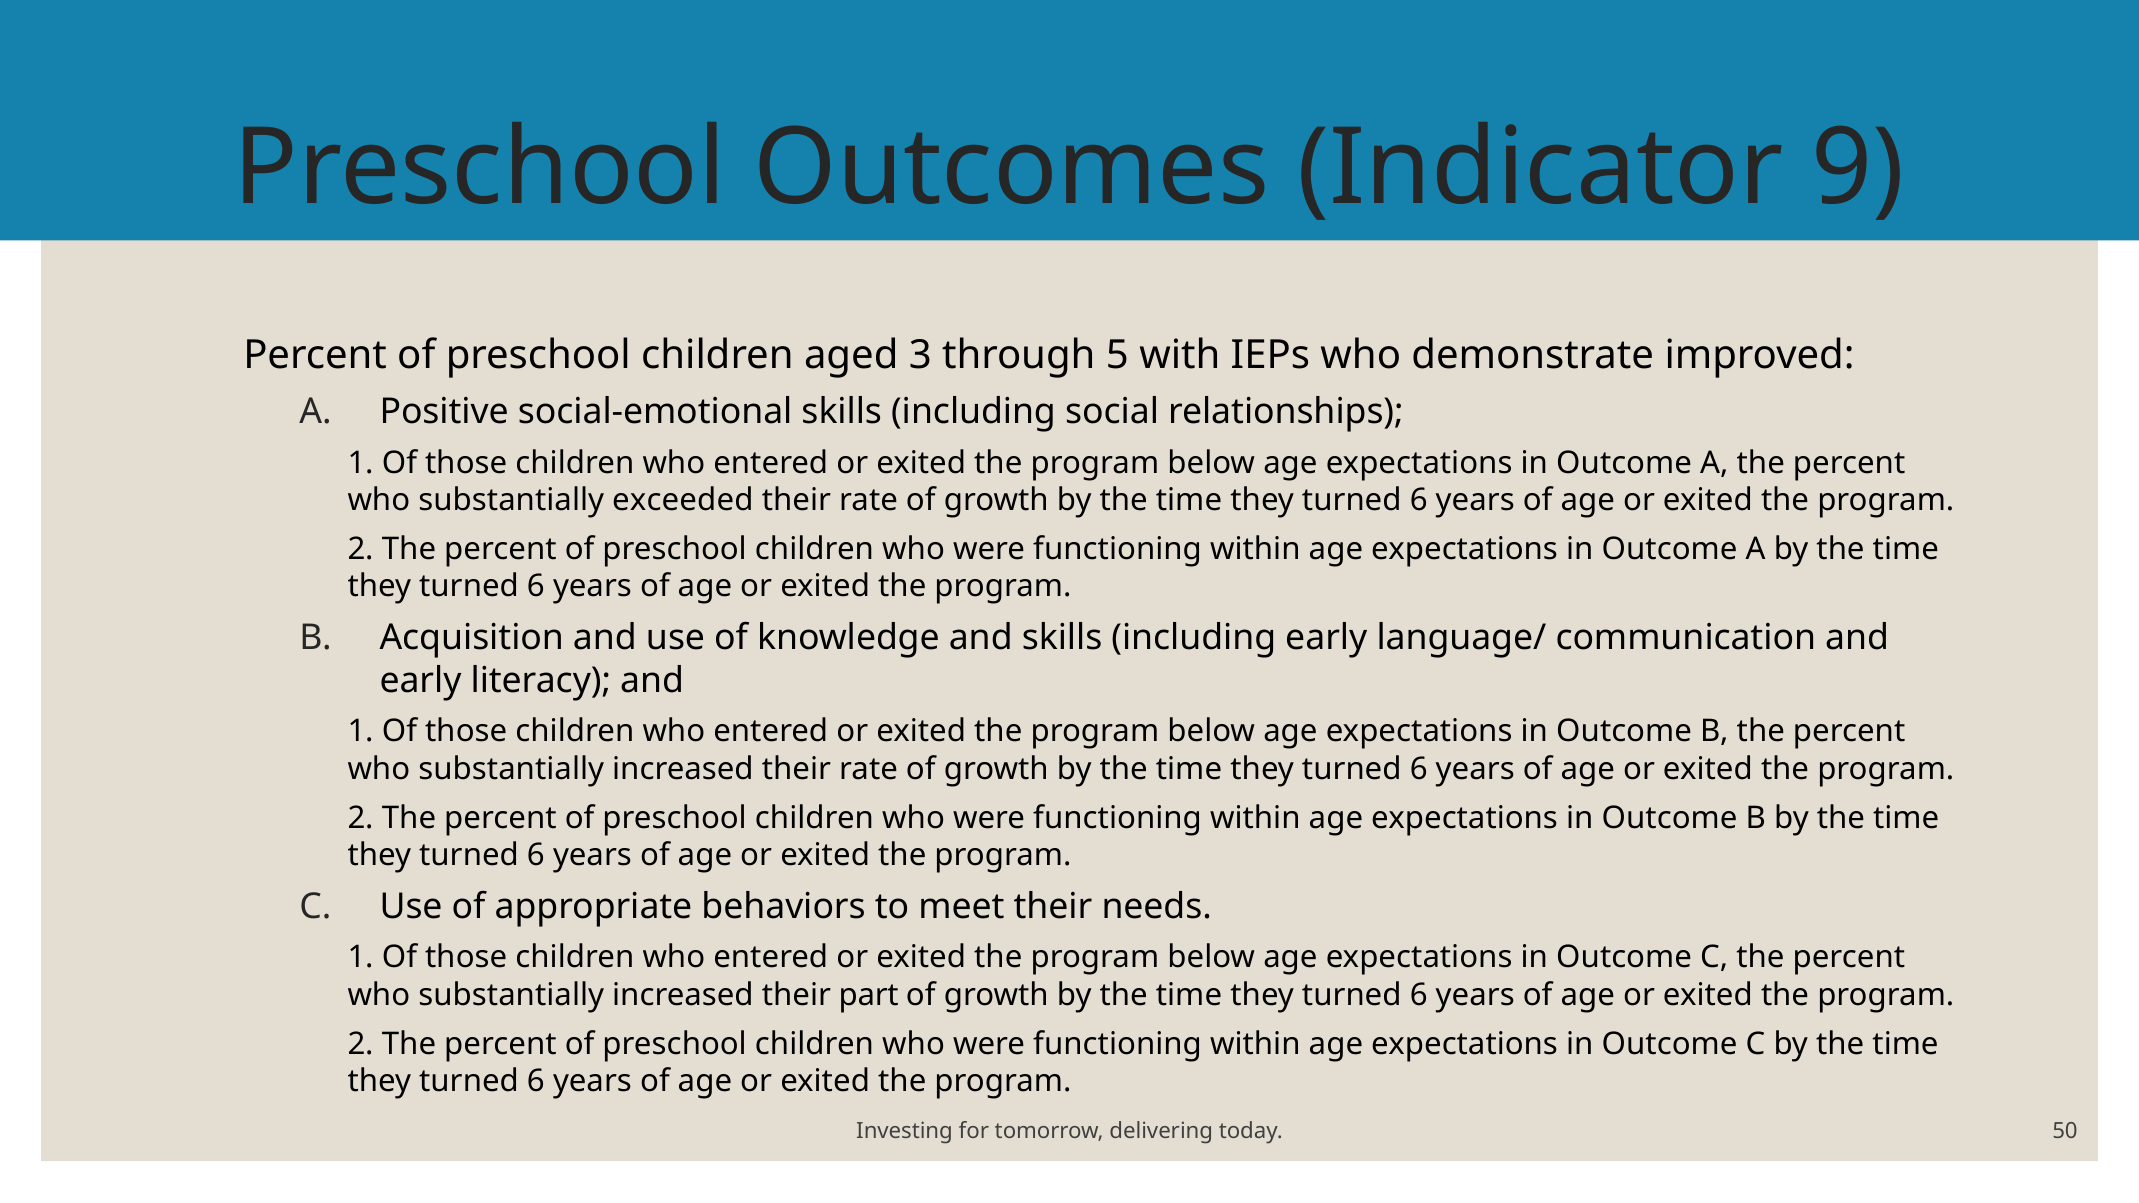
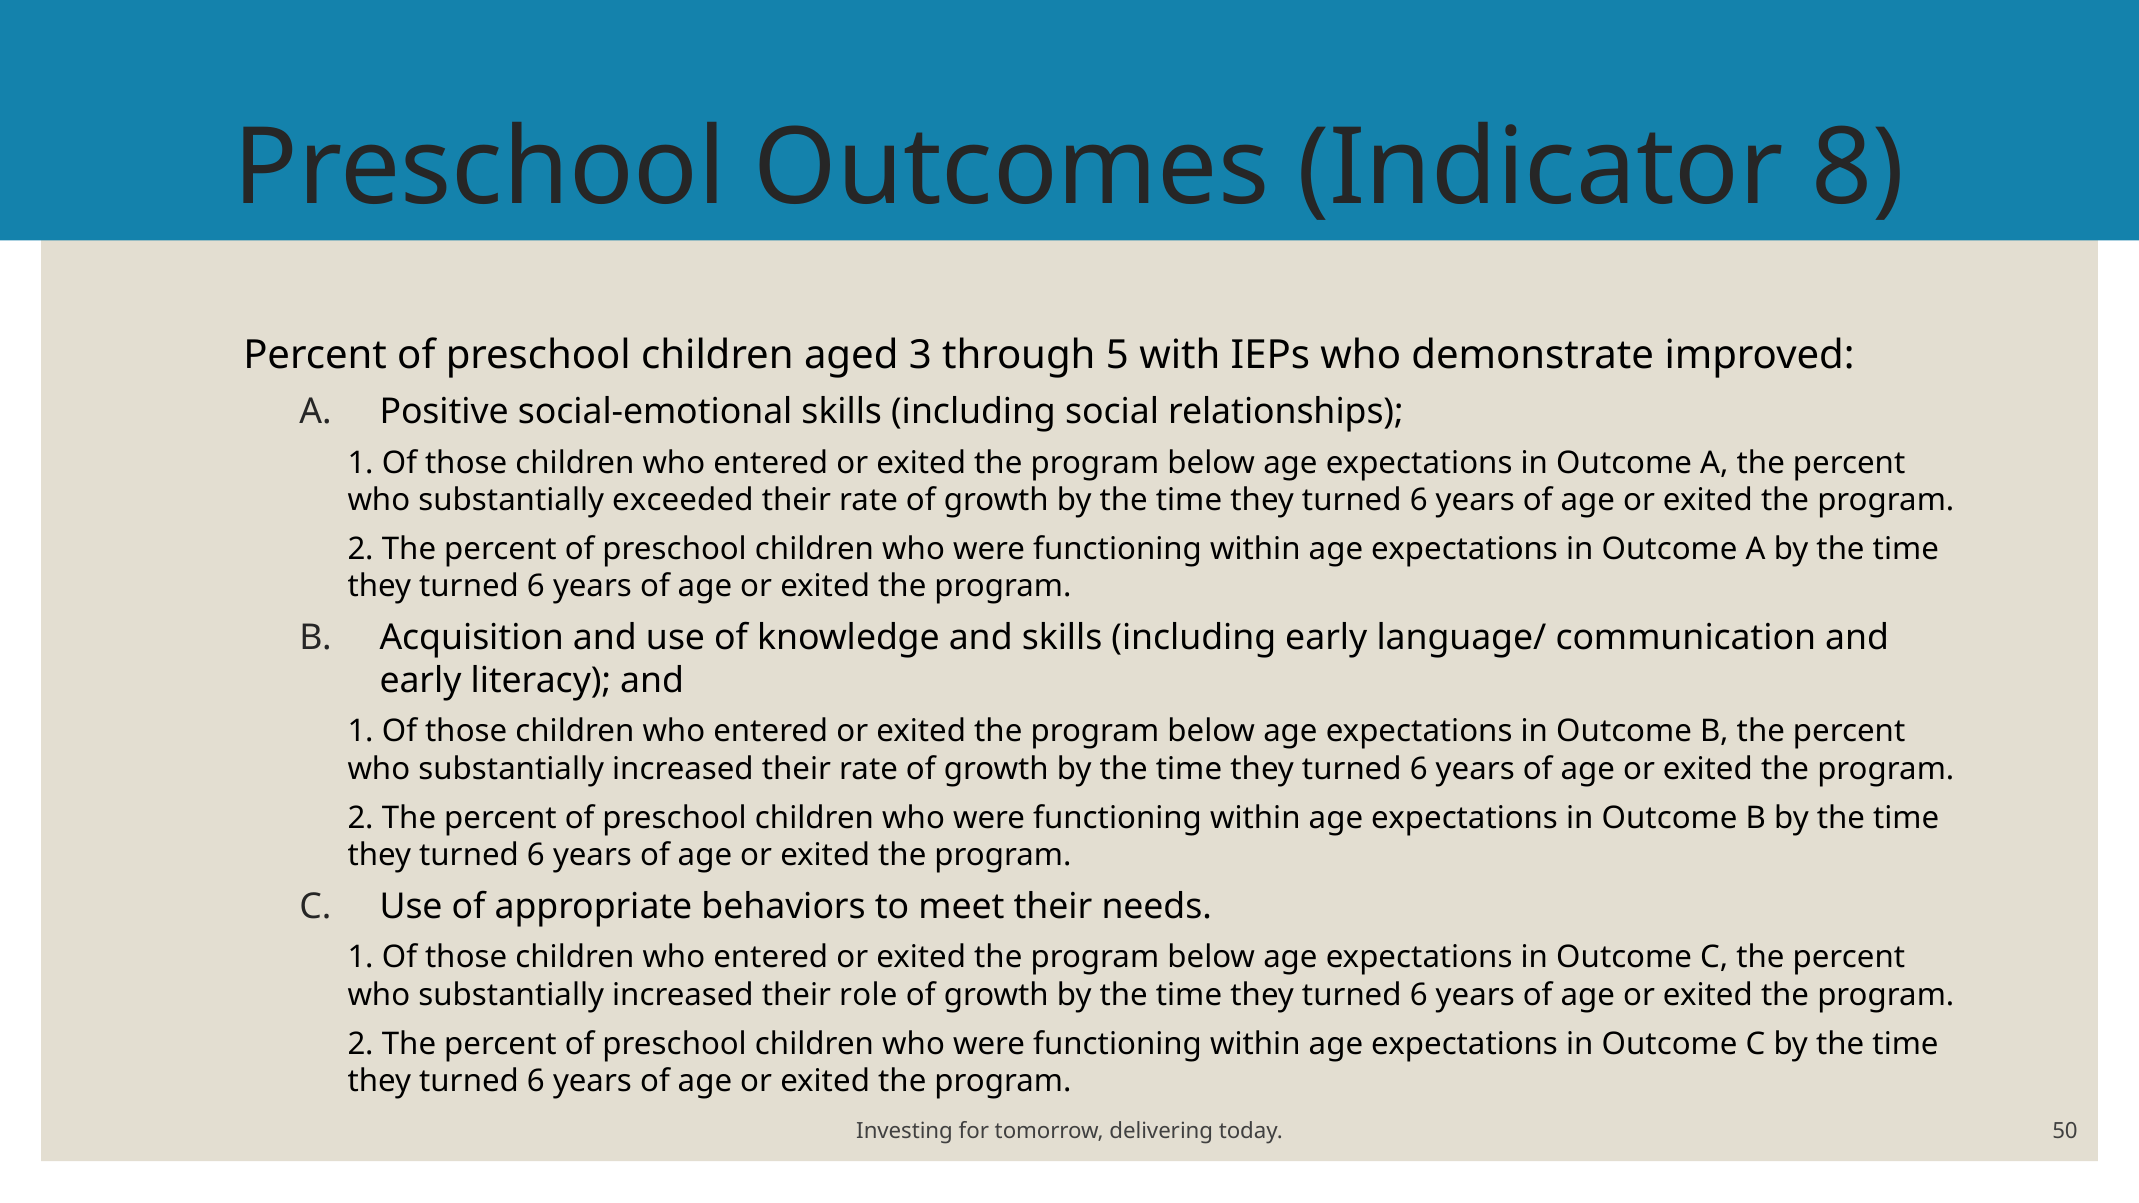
9: 9 -> 8
part: part -> role
